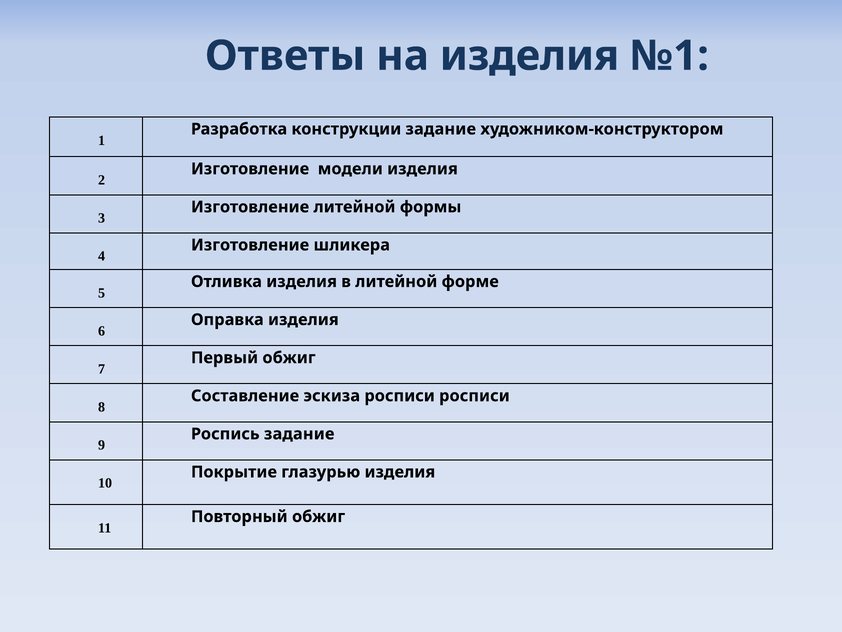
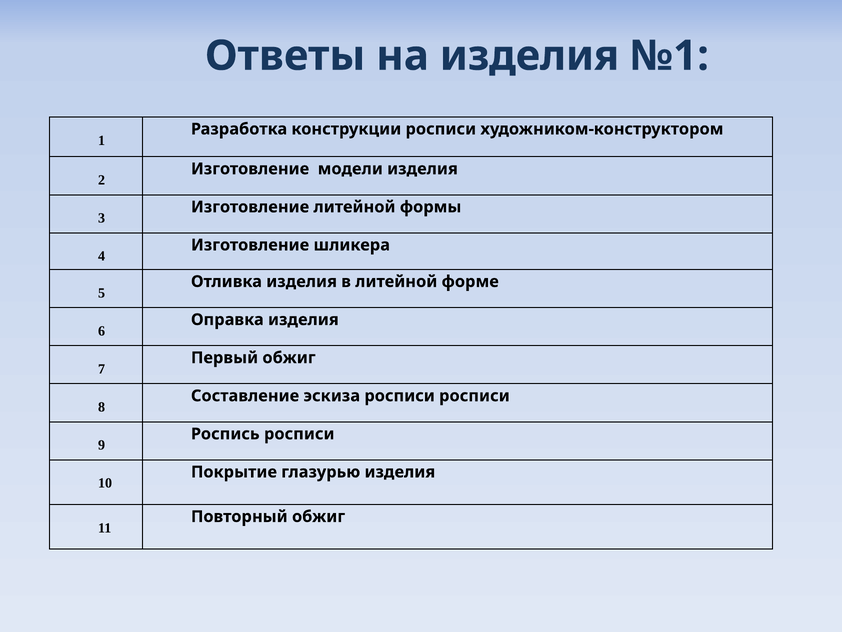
конструкции задание: задание -> росписи
Роспись задание: задание -> росписи
